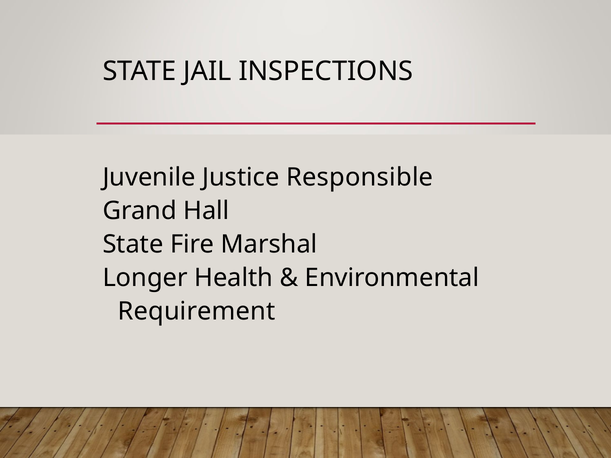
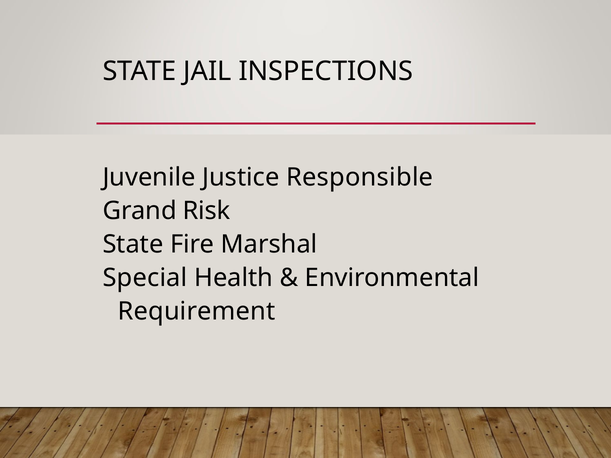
Hall: Hall -> Risk
Longer: Longer -> Special
